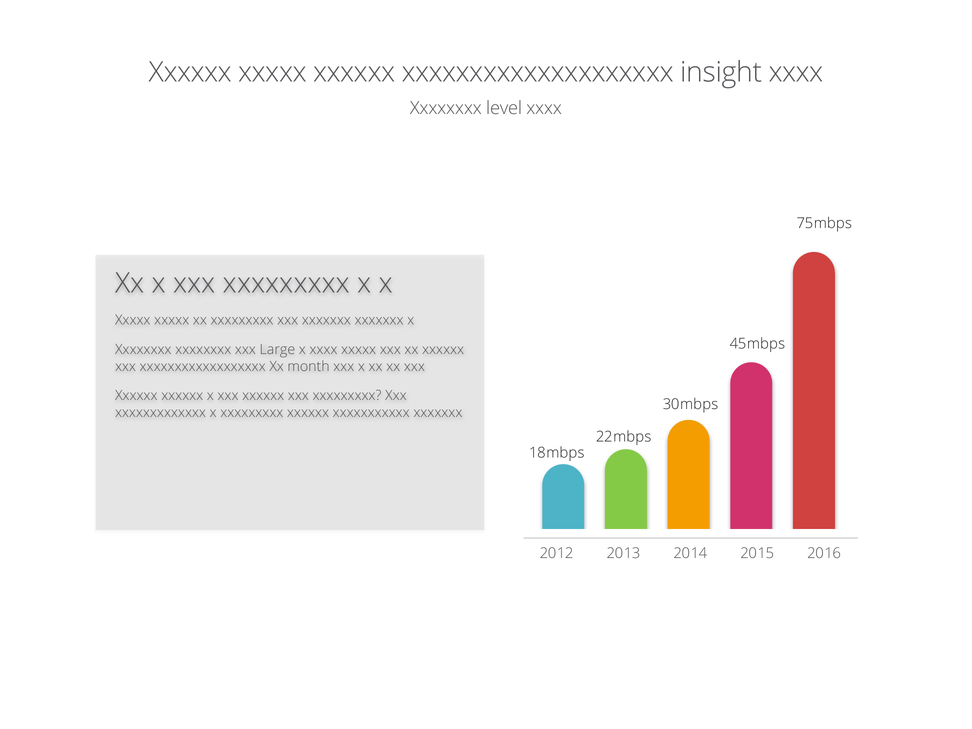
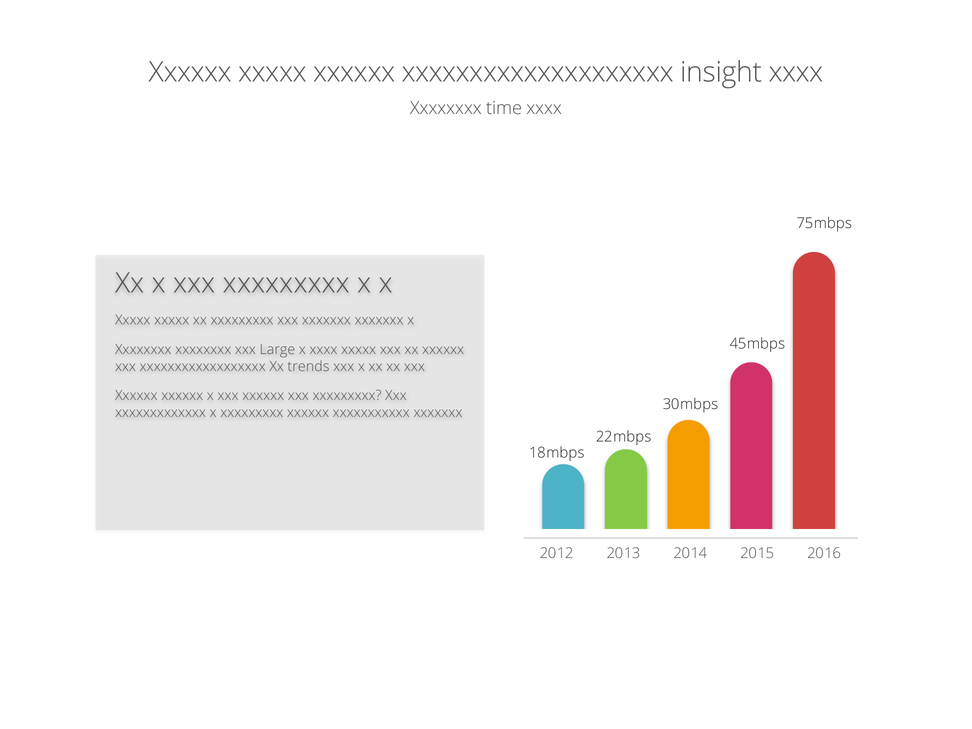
level: level -> time
month: month -> trends
